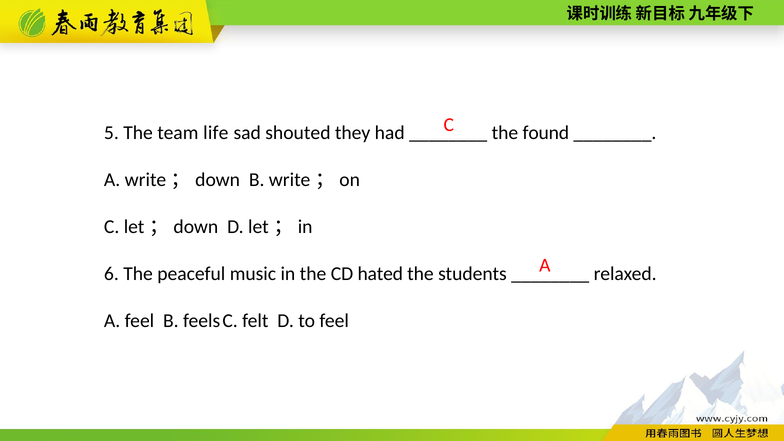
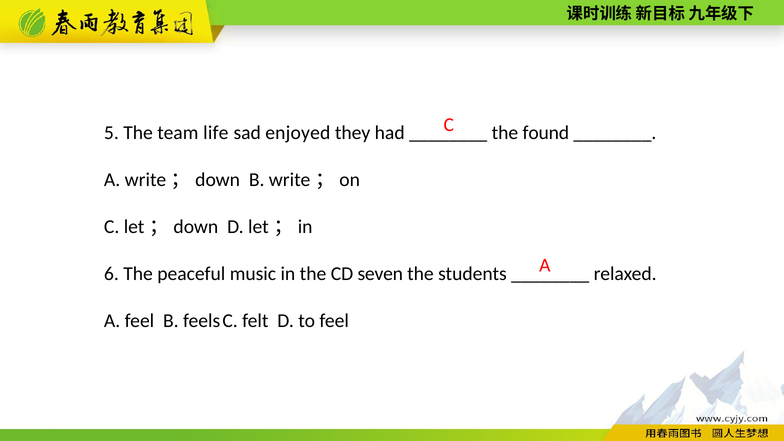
shouted: shouted -> enjoyed
hated: hated -> seven
